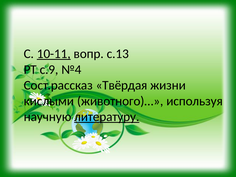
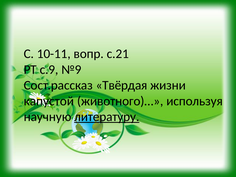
10-11 underline: present -> none
с.13: с.13 -> с.21
№4: №4 -> №9
кислыми: кислыми -> капустой
